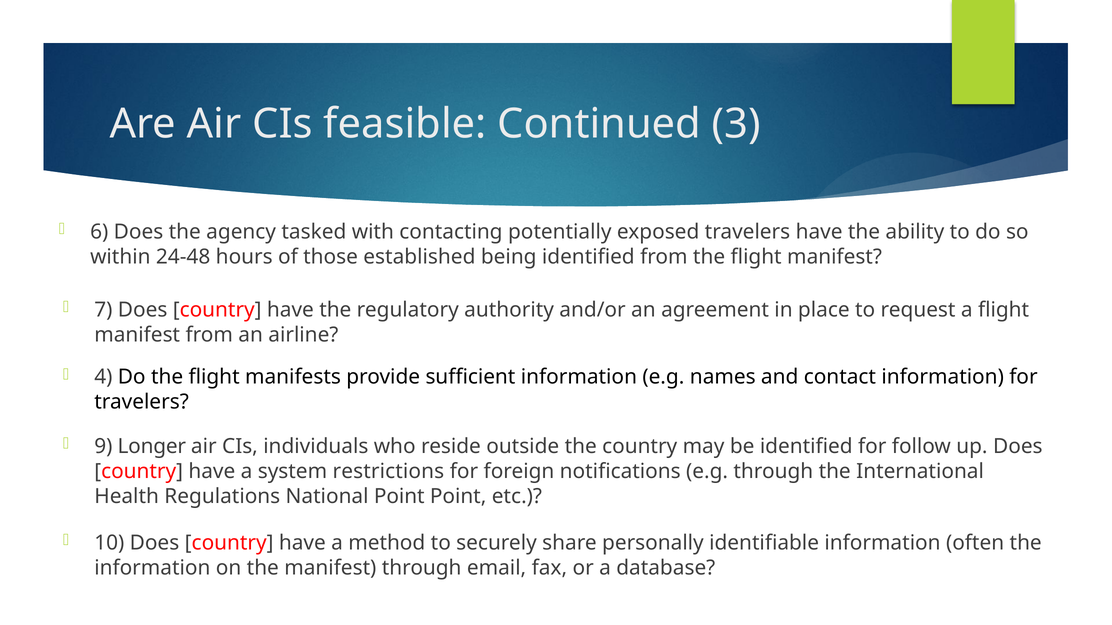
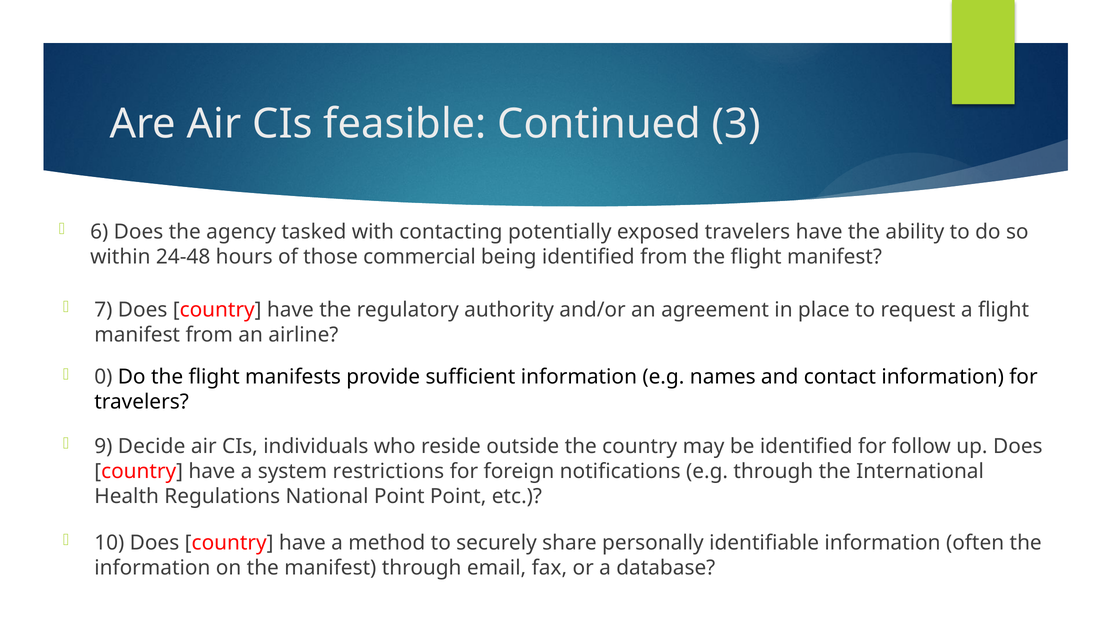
established: established -> commercial
4: 4 -> 0
Longer: Longer -> Decide
